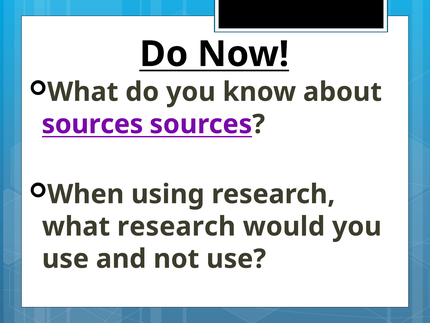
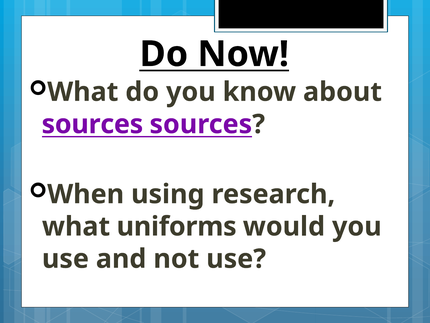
what research: research -> uniforms
